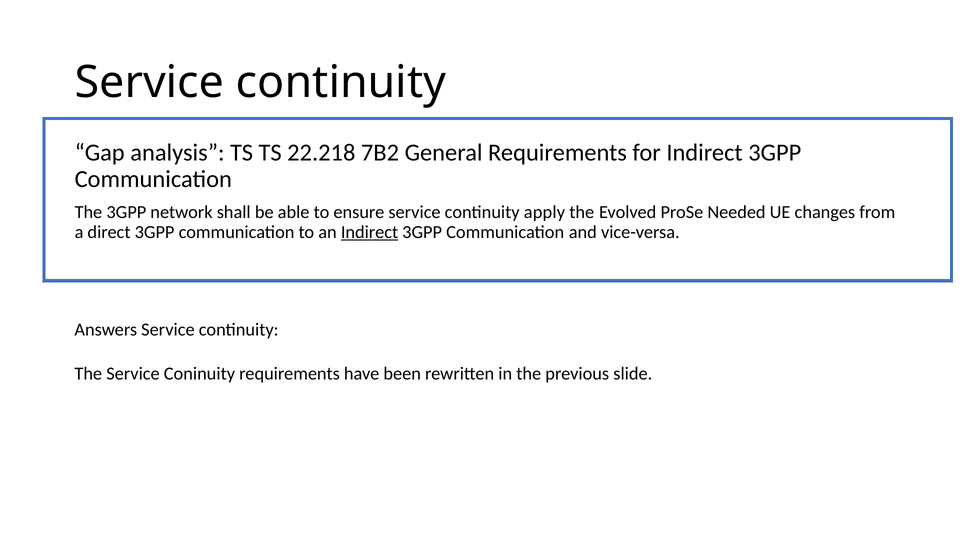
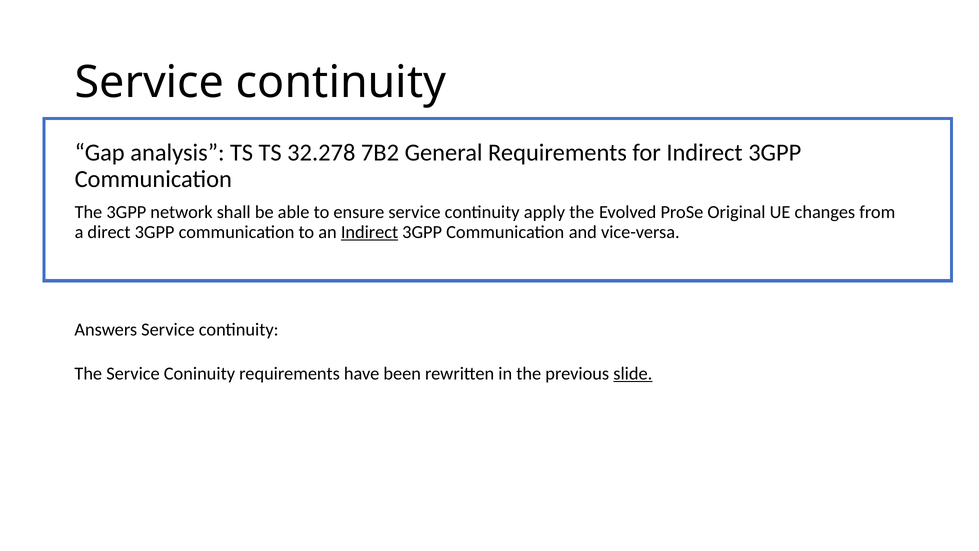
22.218: 22.218 -> 32.278
Needed: Needed -> Original
slide underline: none -> present
